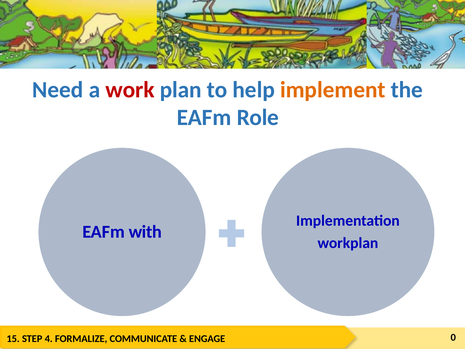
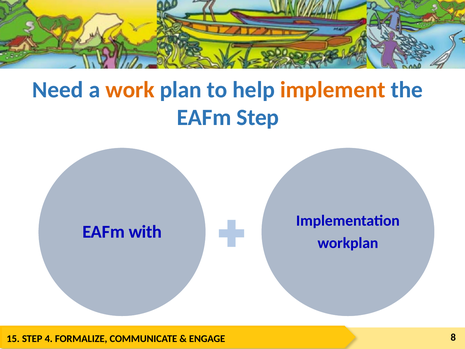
work colour: red -> orange
EAFm Role: Role -> Step
0: 0 -> 8
